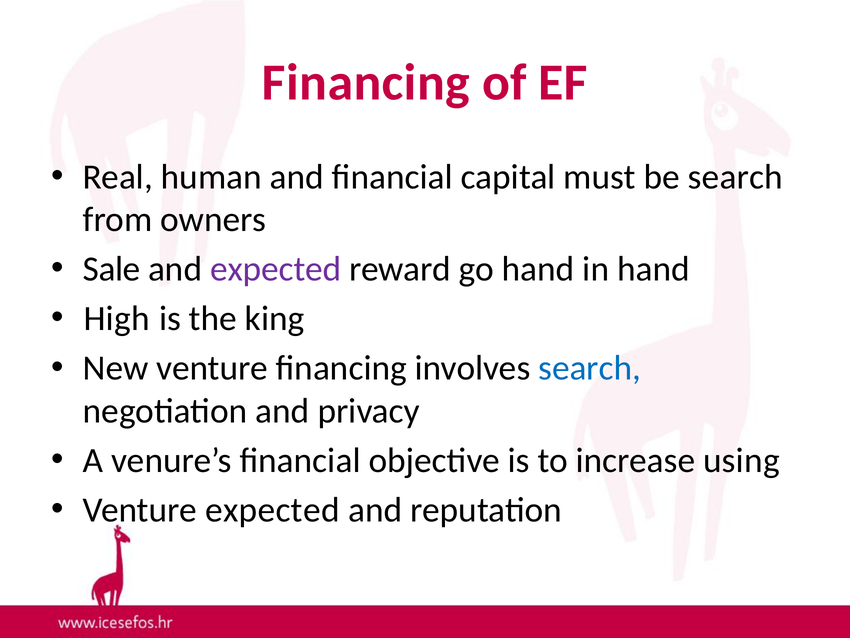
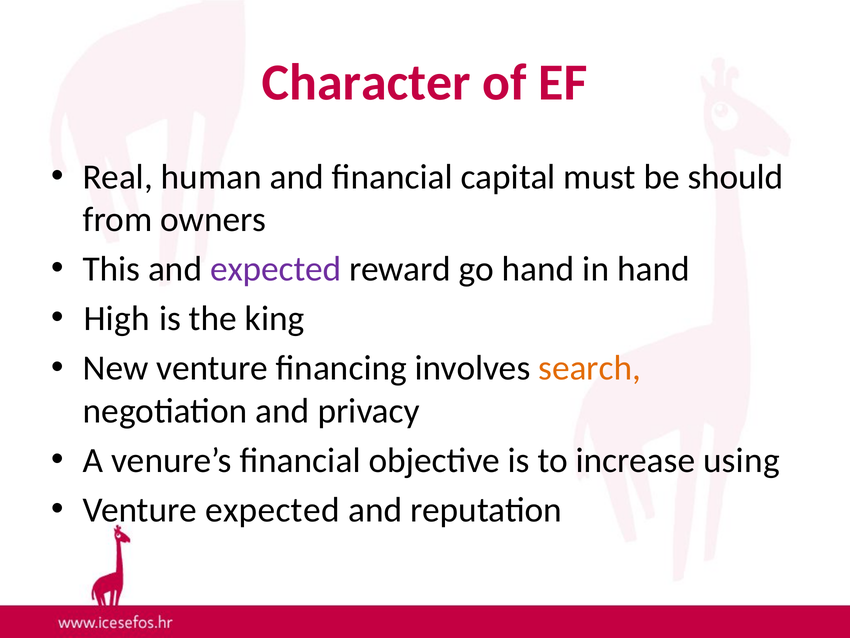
Financing at (366, 82): Financing -> Character
be search: search -> should
Sale: Sale -> This
search at (590, 368) colour: blue -> orange
